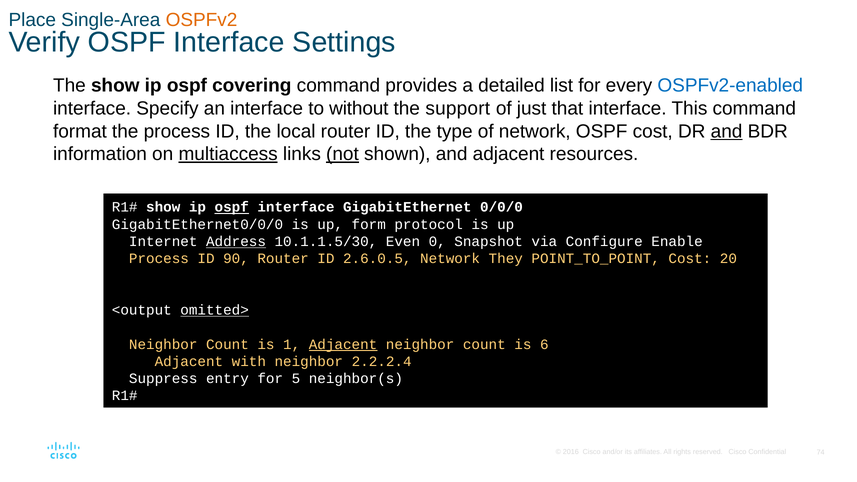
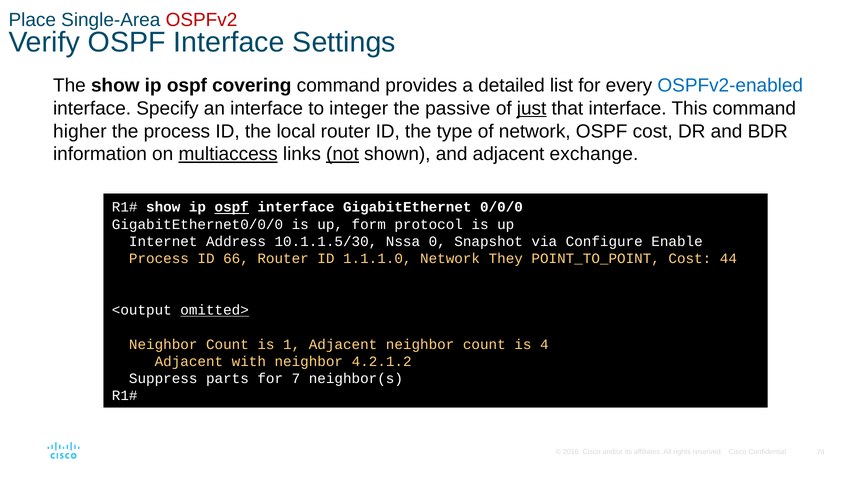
OSPFv2 colour: orange -> red
without: without -> integer
support: support -> passive
just underline: none -> present
format: format -> higher
and at (727, 131) underline: present -> none
resources: resources -> exchange
Address underline: present -> none
Even: Even -> Nssa
90: 90 -> 66
2.6.0.5: 2.6.0.5 -> 1.1.1.0
20: 20 -> 44
Adjacent at (343, 344) underline: present -> none
6: 6 -> 4
2.2.2.4: 2.2.2.4 -> 4.2.1.2
entry: entry -> parts
5: 5 -> 7
